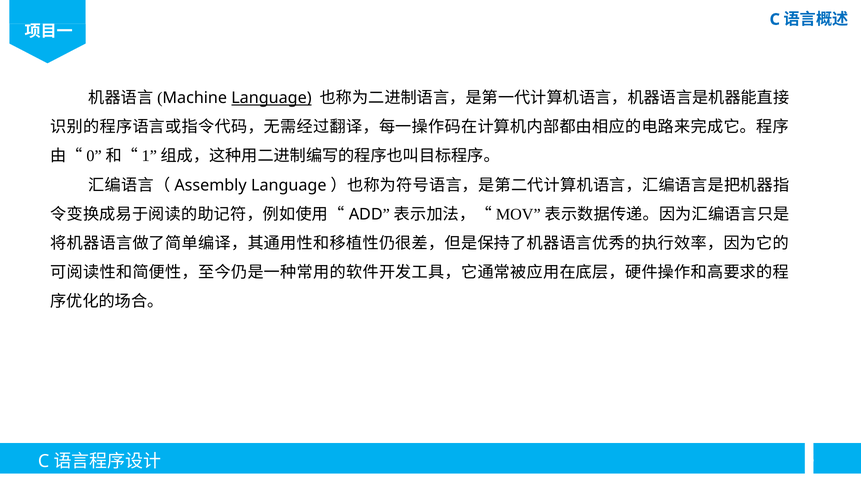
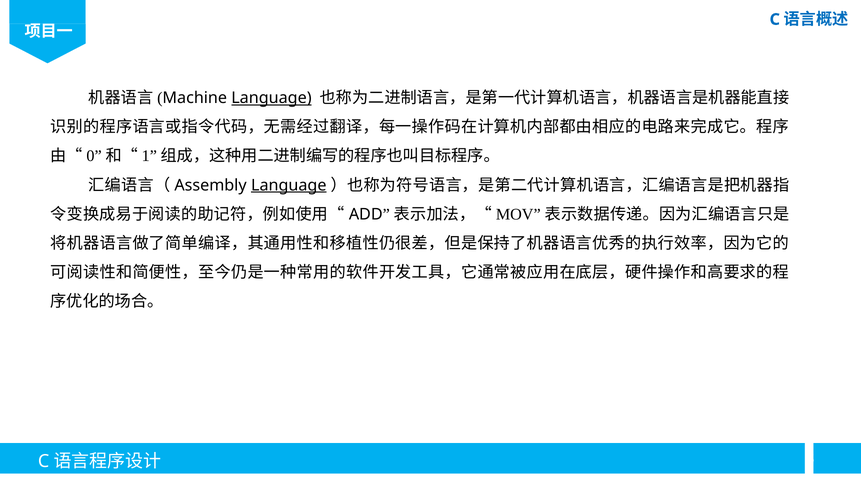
Language at (289, 185) underline: none -> present
